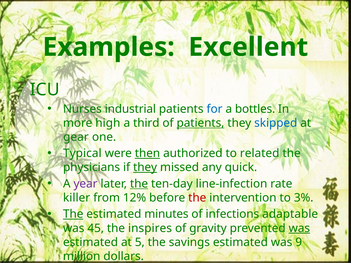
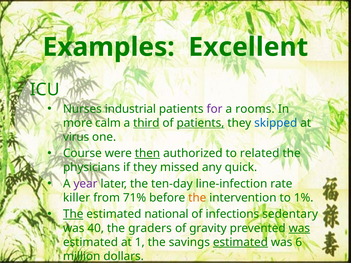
for colour: blue -> purple
bottles: bottles -> rooms
high: high -> calm
third underline: none -> present
gear: gear -> virus
Typical: Typical -> Course
they at (145, 168) underline: present -> none
the at (139, 184) underline: present -> none
12%: 12% -> 71%
the at (197, 198) colour: red -> orange
3%: 3% -> 1%
minutes: minutes -> national
adaptable: adaptable -> sedentary
45: 45 -> 40
inspires: inspires -> graders
5: 5 -> 1
estimated at (240, 242) underline: none -> present
9: 9 -> 6
